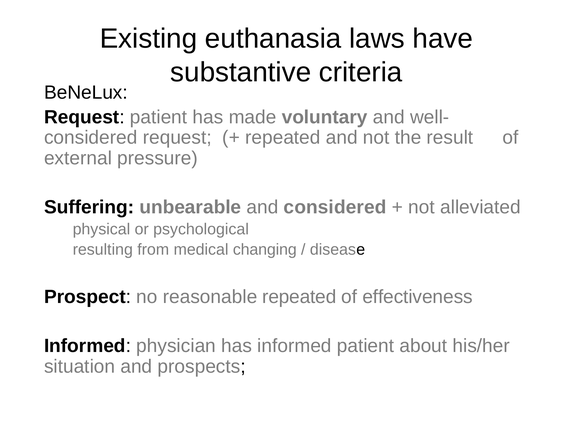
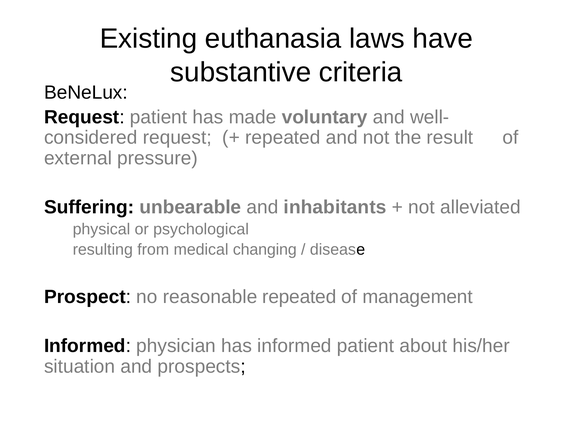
and considered: considered -> inhabitants
effectiveness: effectiveness -> management
